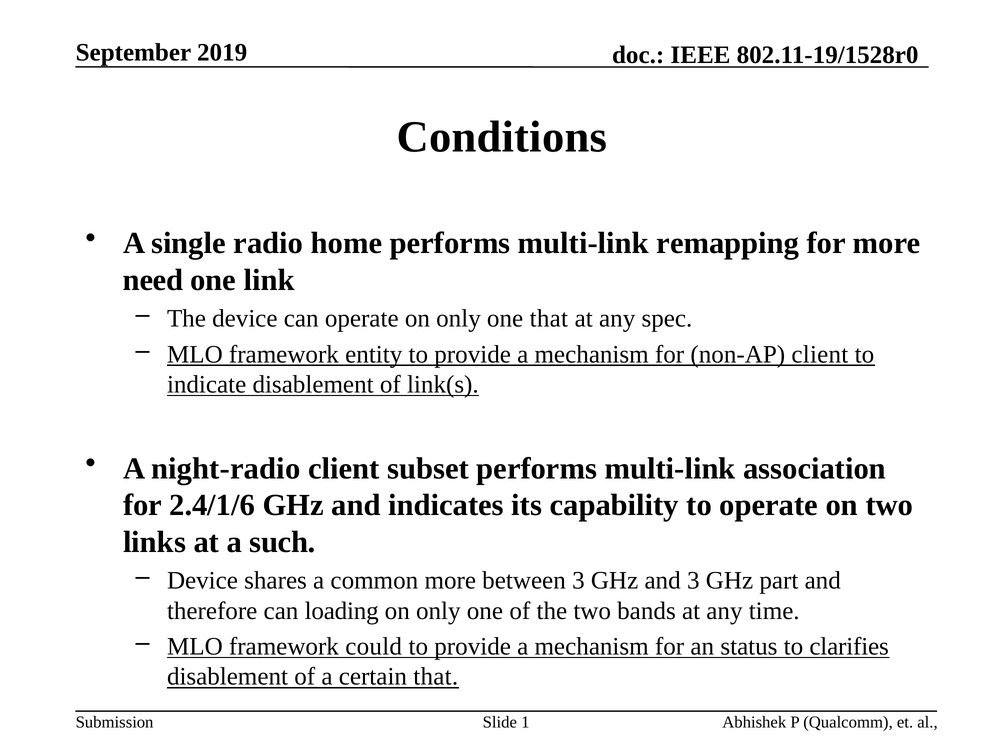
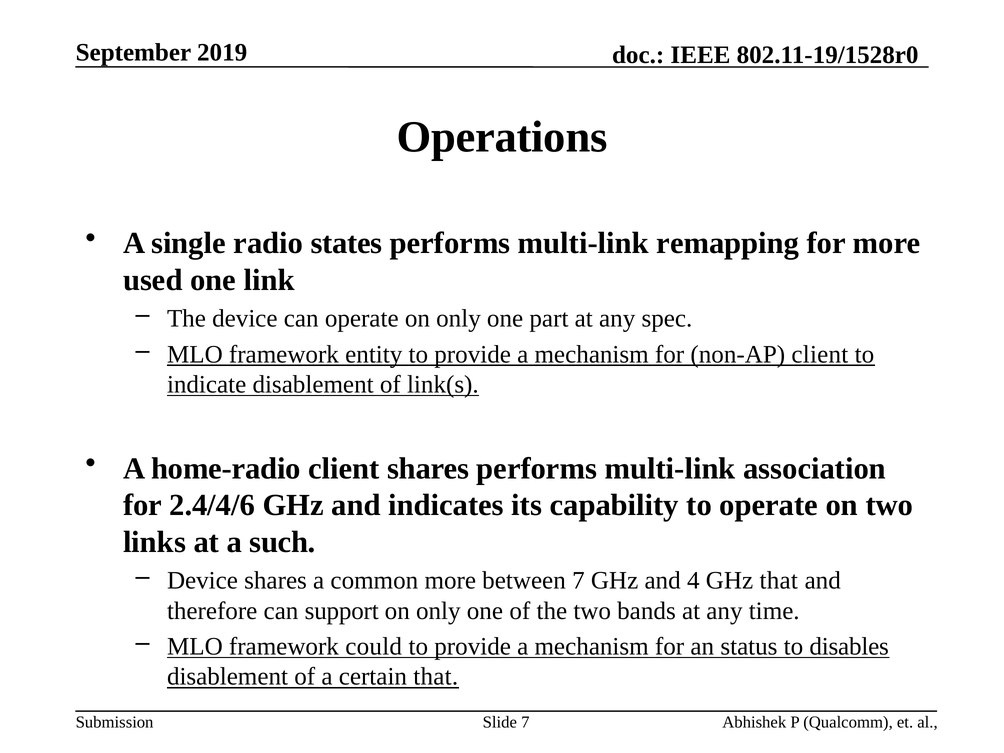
Conditions: Conditions -> Operations
home: home -> states
need: need -> used
one that: that -> part
night-radio: night-radio -> home-radio
client subset: subset -> shares
2.4/1/6: 2.4/1/6 -> 2.4/4/6
between 3: 3 -> 7
and 3: 3 -> 4
GHz part: part -> that
loading: loading -> support
clarifies: clarifies -> disables
Slide 1: 1 -> 7
